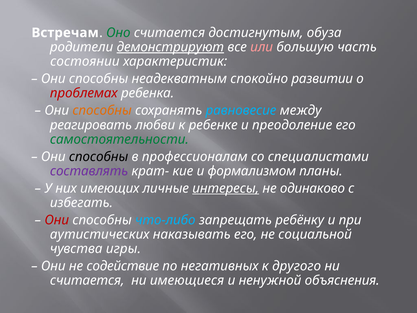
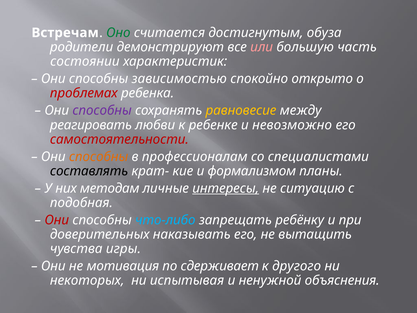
демонстрируют underline: present -> none
неадекватным: неадекватным -> зависимостью
развитии: развитии -> открыто
способны at (102, 110) colour: orange -> purple
равновесие colour: light blue -> yellow
преодоление: преодоление -> невозможно
самостоятельности colour: green -> red
способны at (99, 157) colour: black -> orange
составлять colour: purple -> black
имеющих: имеющих -> методам
одинаково: одинаково -> ситуацию
избегать: избегать -> подобная
аутистических: аутистических -> доверительных
социальной: социальной -> вытащить
содействие: содействие -> мотивация
негативных: негативных -> сдерживает
считается at (87, 280): считается -> некоторых
имеющиеся: имеющиеся -> испытывая
